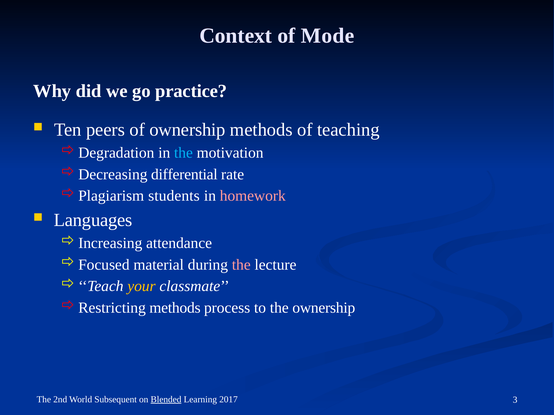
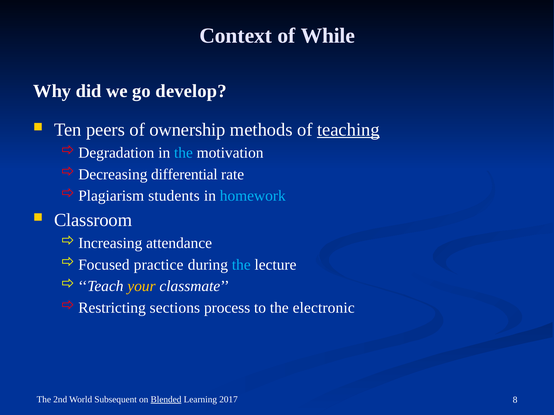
Mode: Mode -> While
practice: practice -> develop
teaching underline: none -> present
homework colour: pink -> light blue
Languages: Languages -> Classroom
material: material -> practice
the at (241, 265) colour: pink -> light blue
methods at (175, 308): methods -> sections
the ownership: ownership -> electronic
3: 3 -> 8
